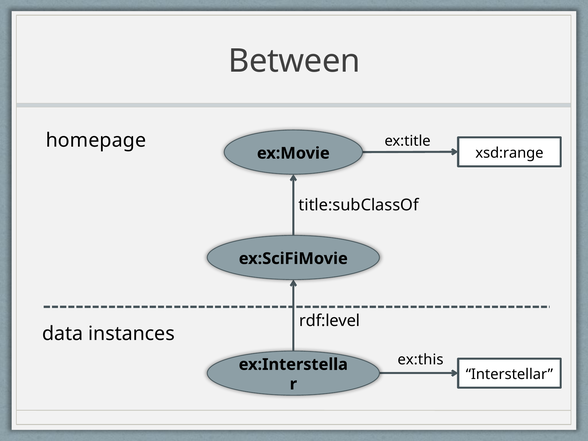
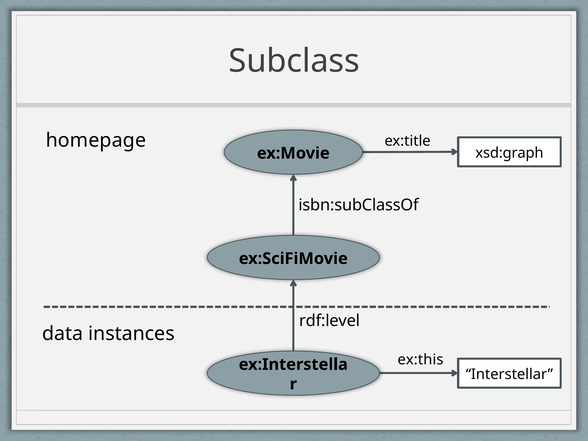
Between: Between -> Subclass
xsd:range: xsd:range -> xsd:graph
title:subClassOf: title:subClassOf -> isbn:subClassOf
